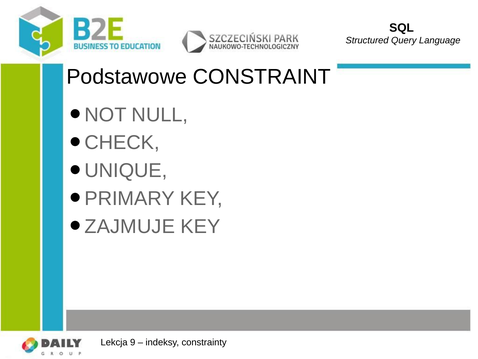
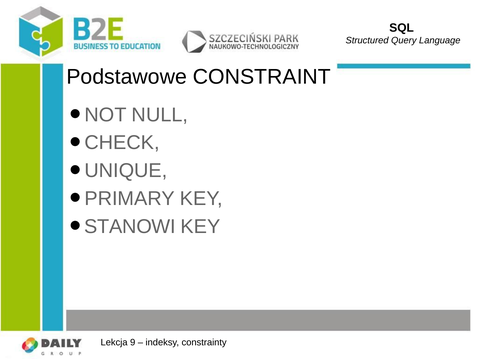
ZAJMUJE: ZAJMUJE -> STANOWI
